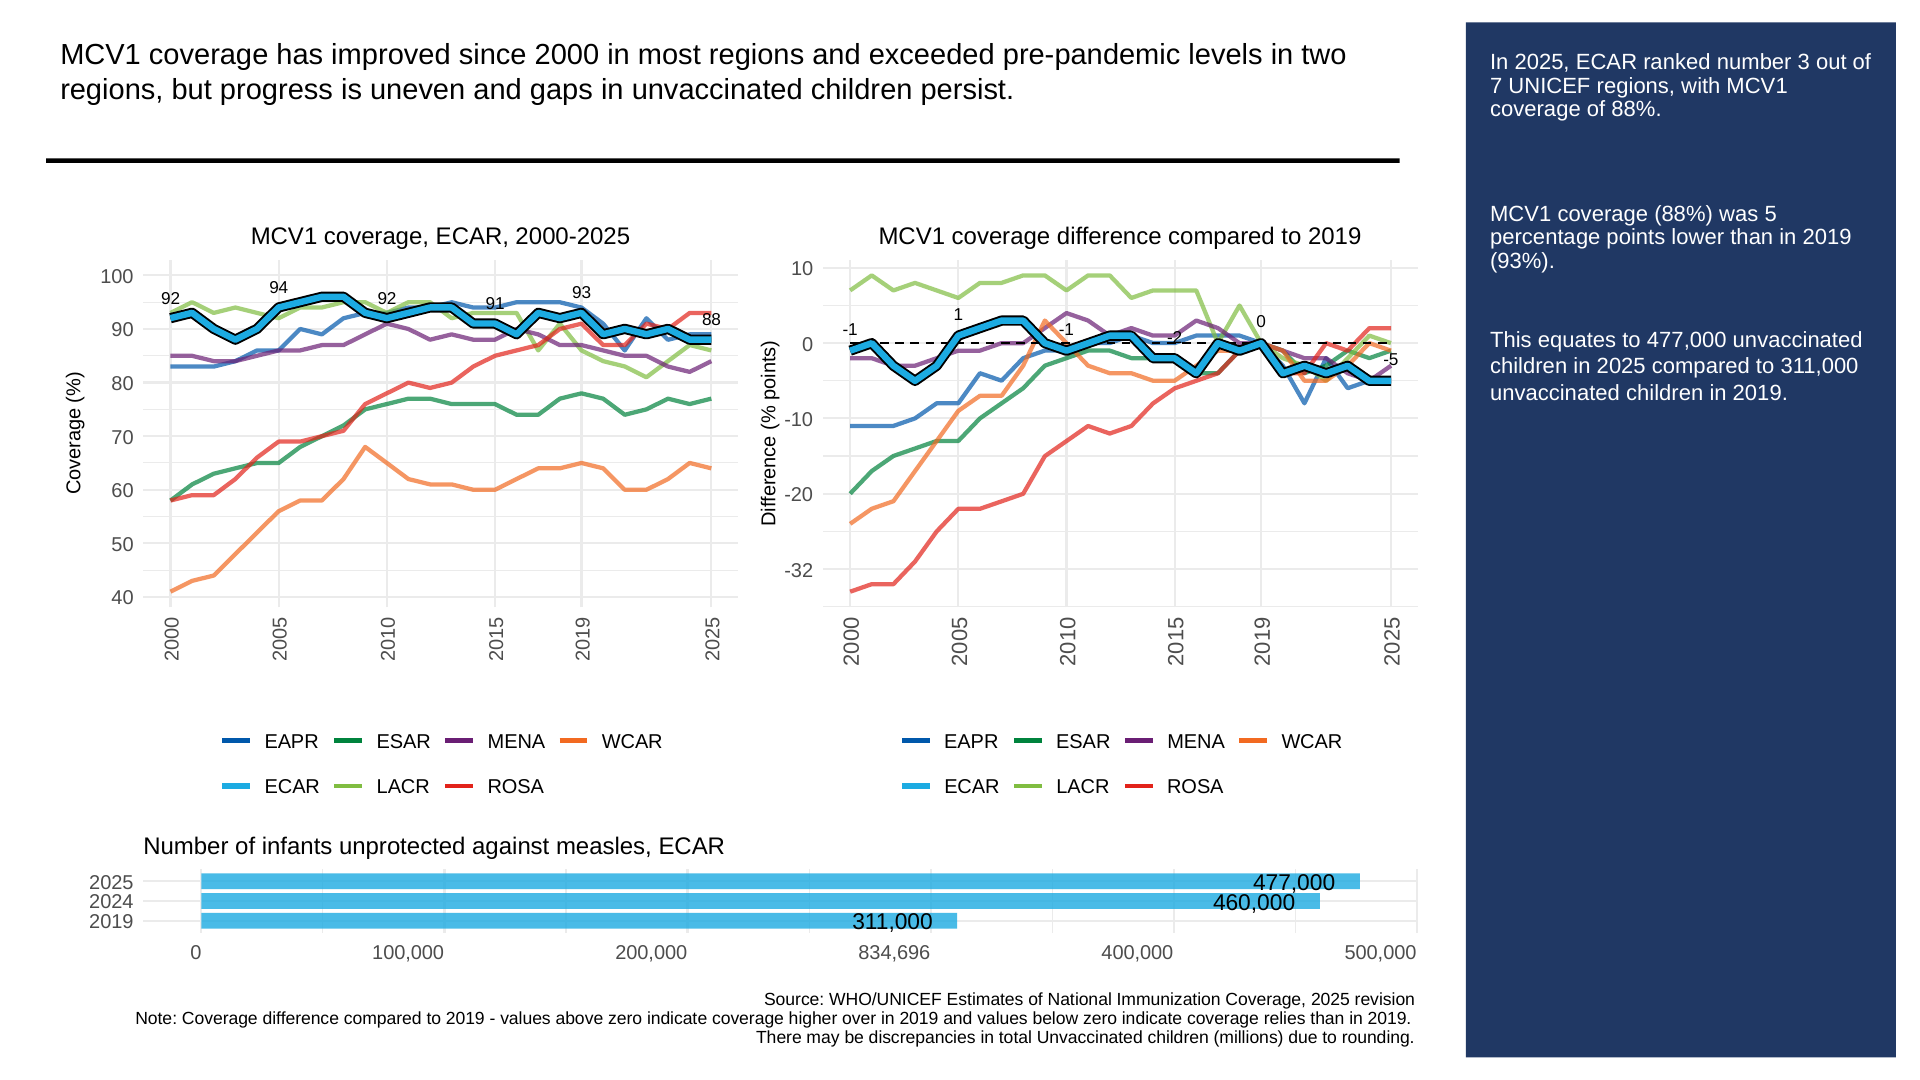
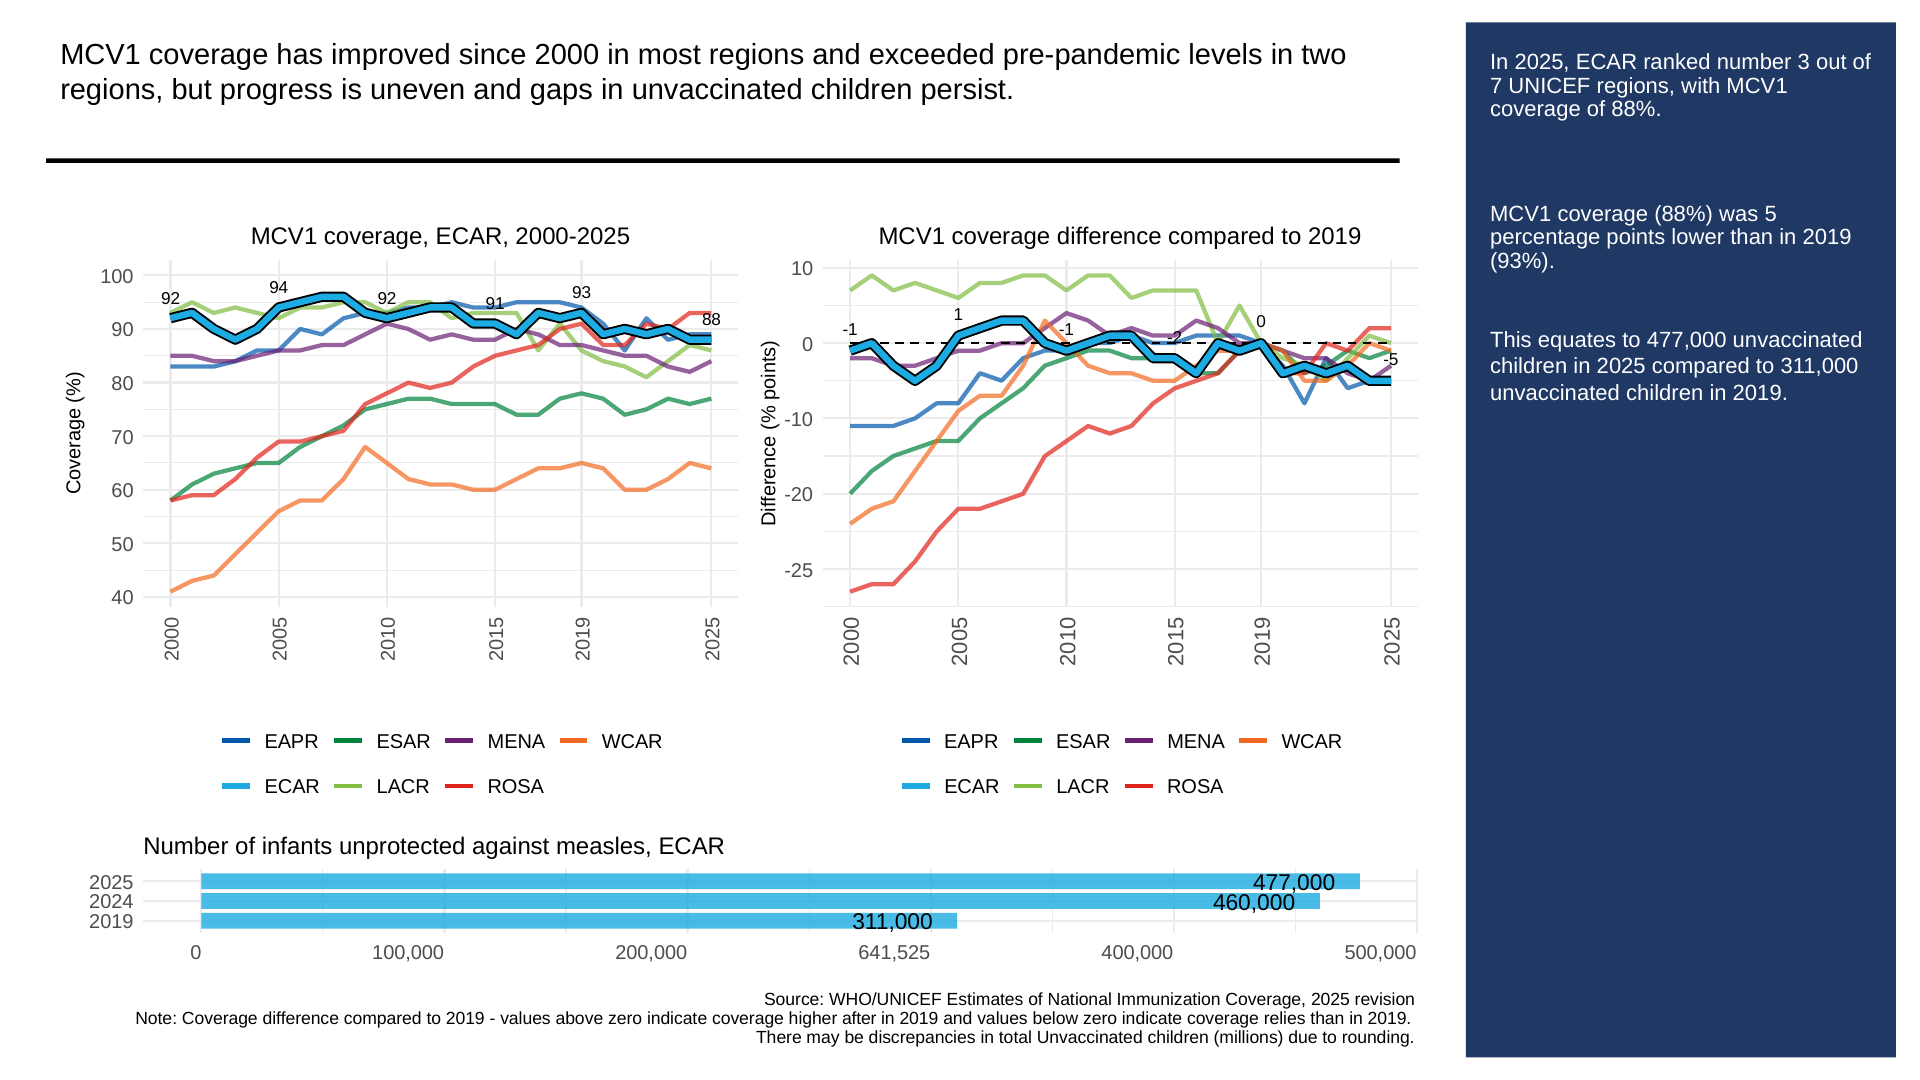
-32: -32 -> -25
834,696: 834,696 -> 641,525
over: over -> after
